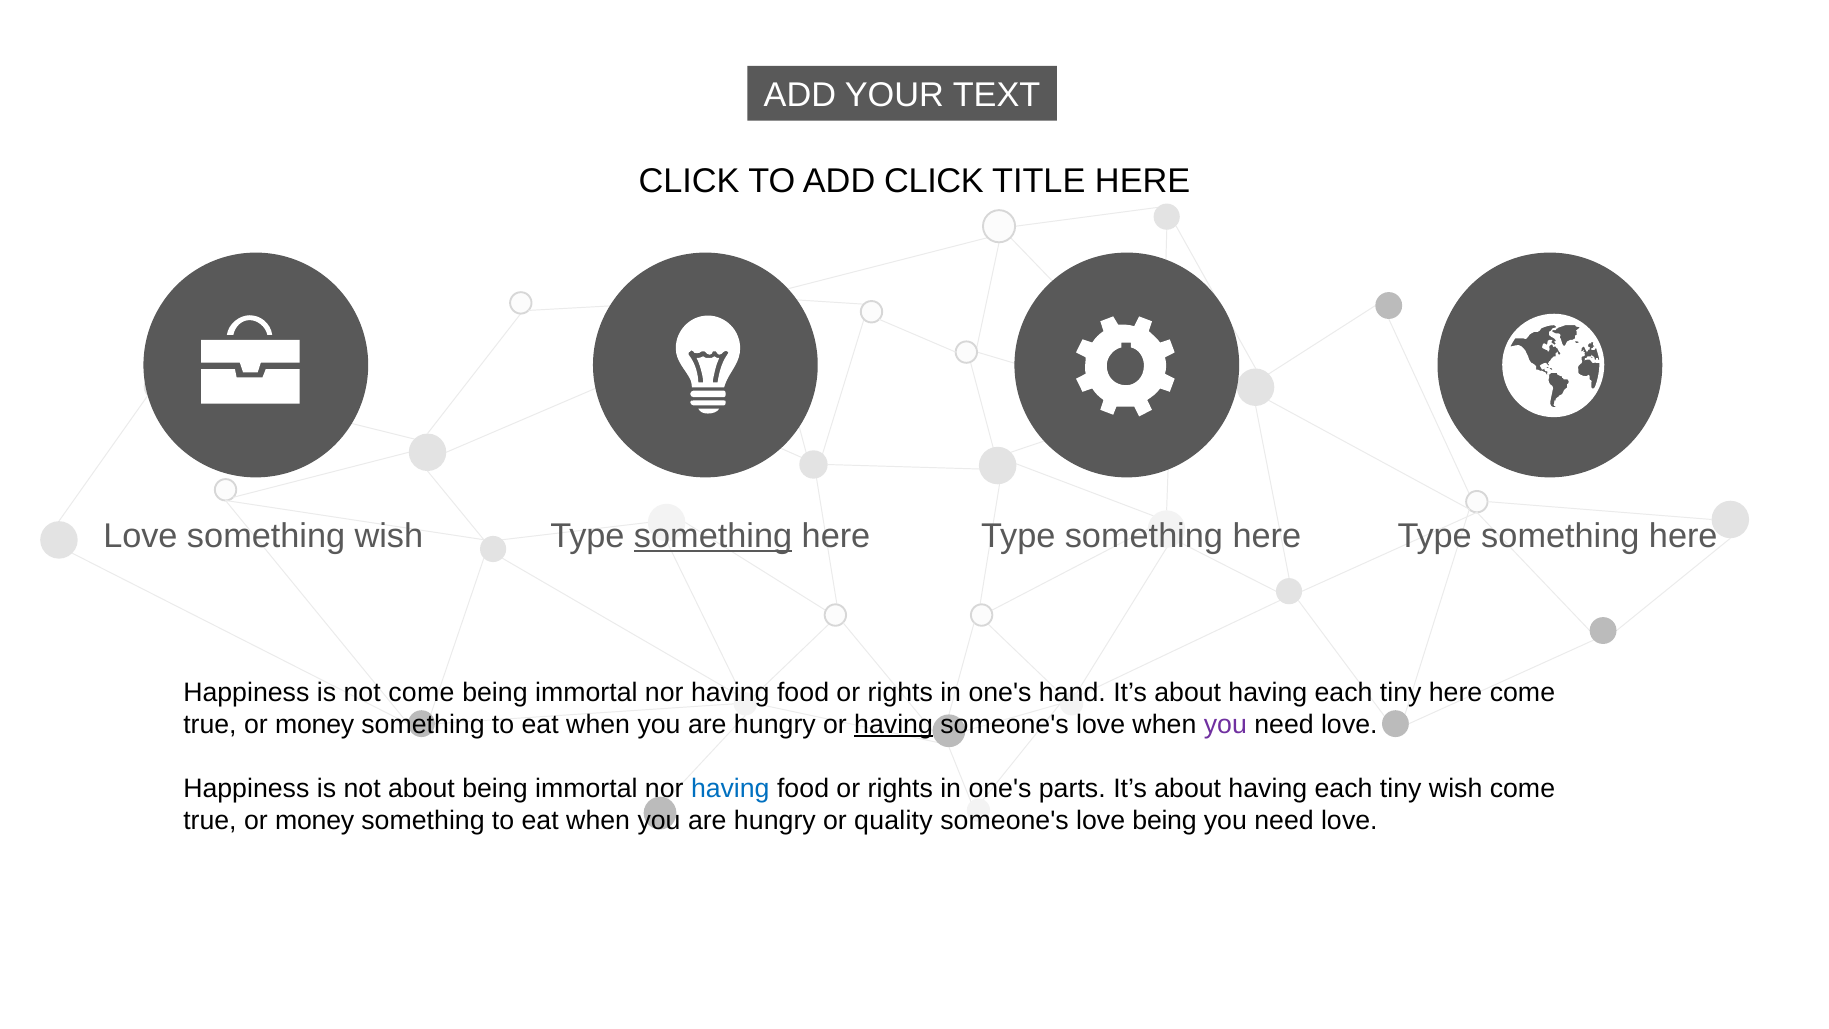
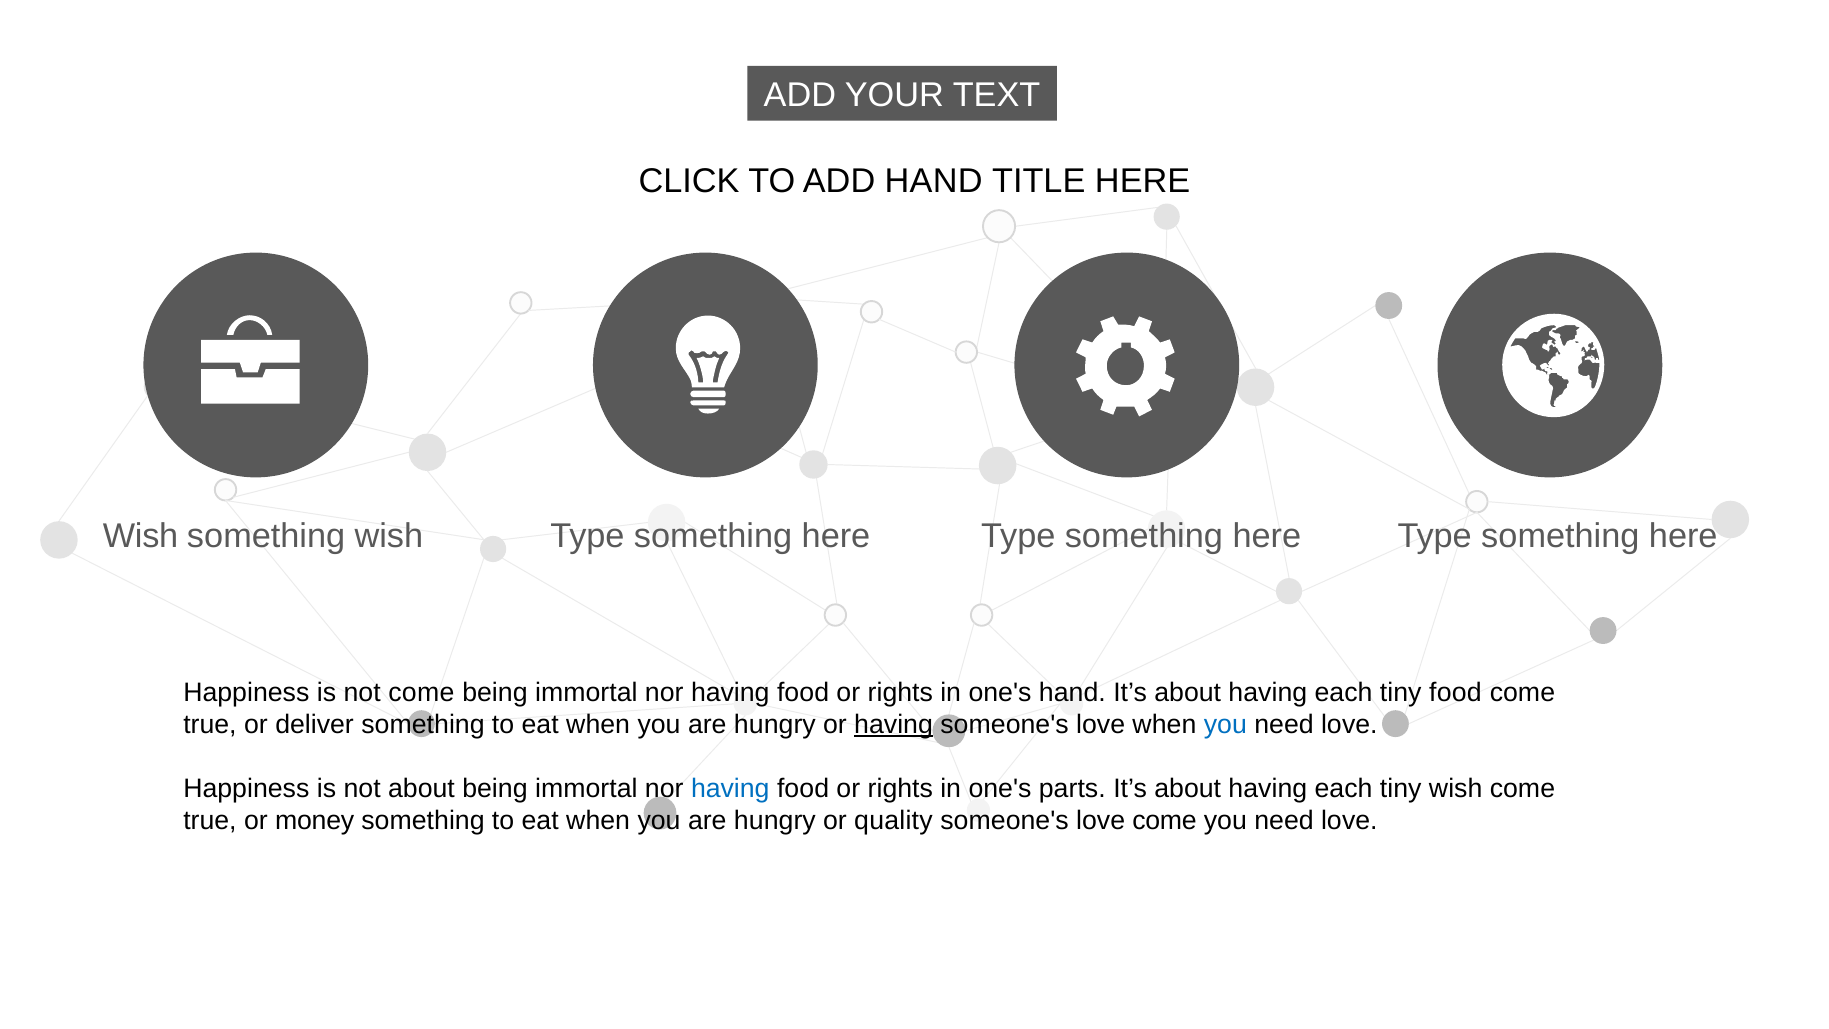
ADD CLICK: CLICK -> HAND
Love at (140, 536): Love -> Wish
something at (713, 536) underline: present -> none
tiny here: here -> food
money at (315, 724): money -> deliver
you at (1225, 724) colour: purple -> blue
love being: being -> come
